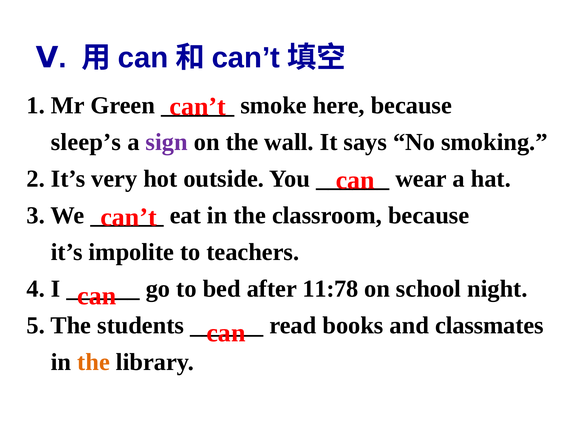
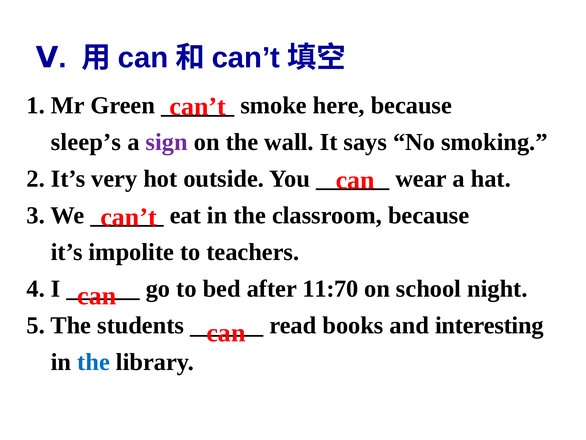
11:78: 11:78 -> 11:70
classmates: classmates -> interesting
the at (94, 362) colour: orange -> blue
